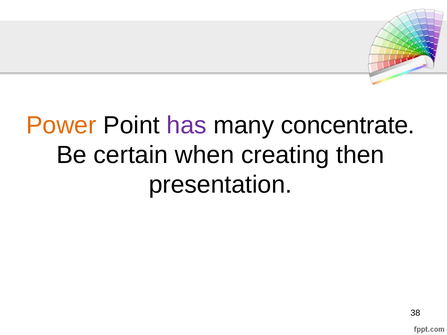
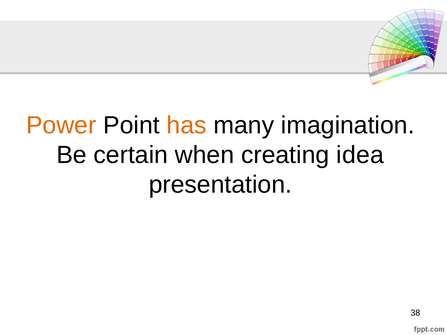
has colour: purple -> orange
concentrate: concentrate -> imagination
then: then -> idea
